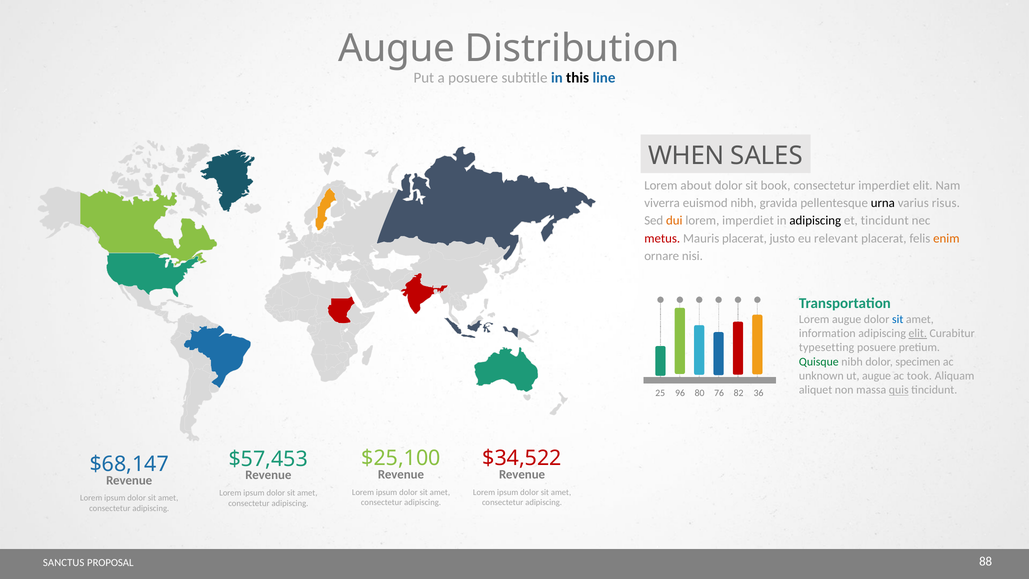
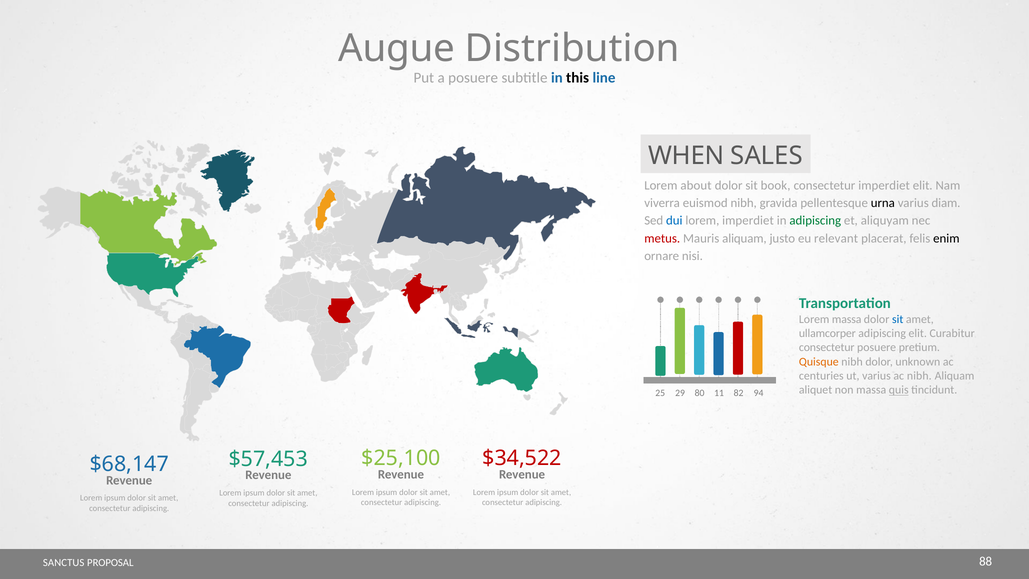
risus: risus -> diam
dui colour: orange -> blue
adipiscing at (815, 221) colour: black -> green
et tincidunt: tincidunt -> aliquyam
Mauris placerat: placerat -> aliquam
enim colour: orange -> black
Lorem augue: augue -> massa
information: information -> ullamcorper
elit at (918, 333) underline: present -> none
typesetting at (827, 347): typesetting -> consectetur
Quisque colour: green -> orange
specimen: specimen -> unknown
unknown: unknown -> centuries
ut augue: augue -> varius
ac took: took -> nibh
96: 96 -> 29
76: 76 -> 11
36: 36 -> 94
